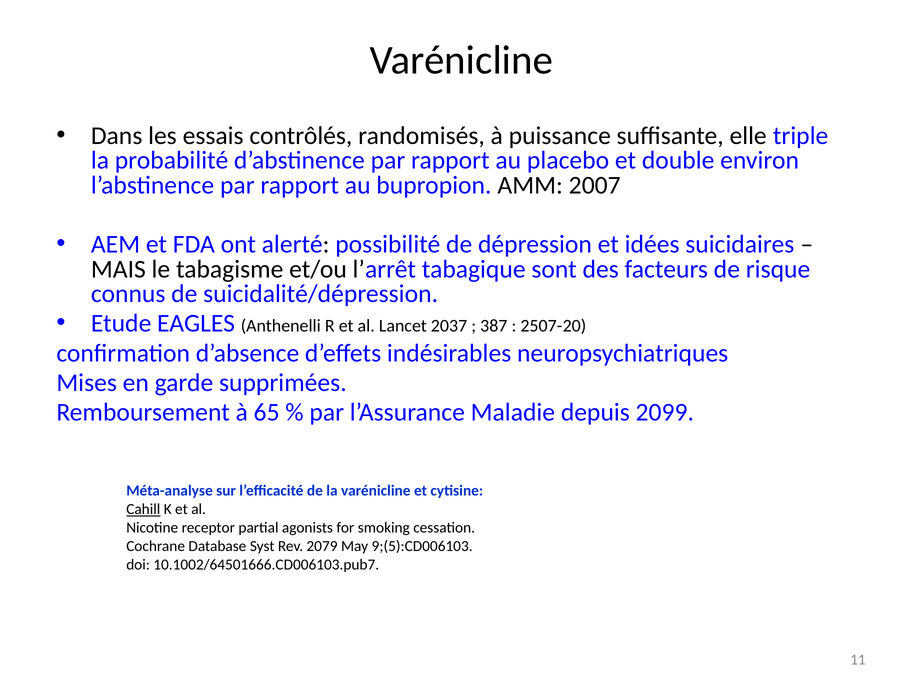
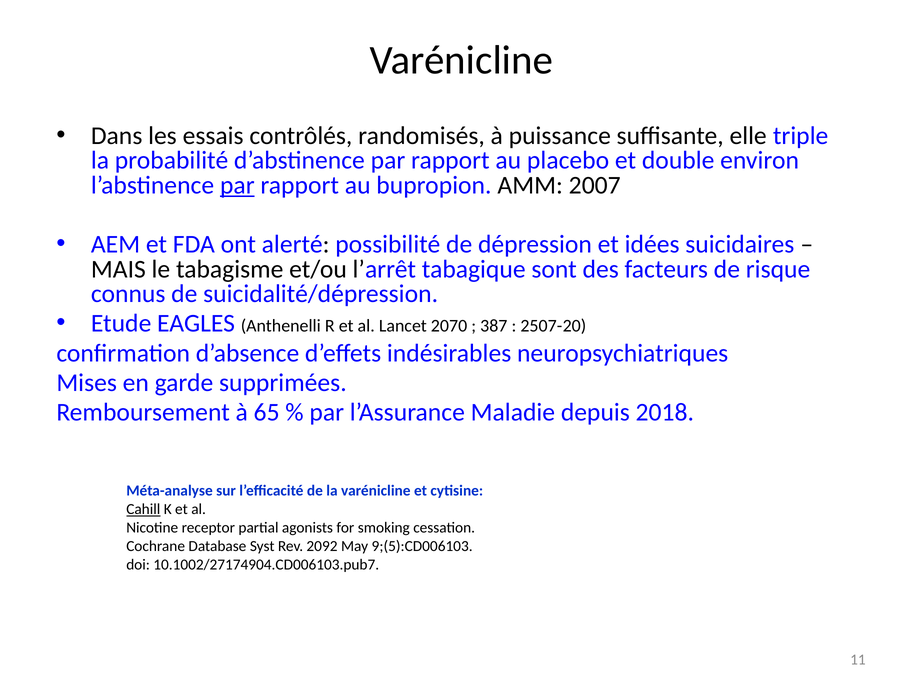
par at (237, 185) underline: none -> present
2037: 2037 -> 2070
2099: 2099 -> 2018
2079: 2079 -> 2092
10.1002/64501666.CD006103.pub7: 10.1002/64501666.CD006103.pub7 -> 10.1002/27174904.CD006103.pub7
